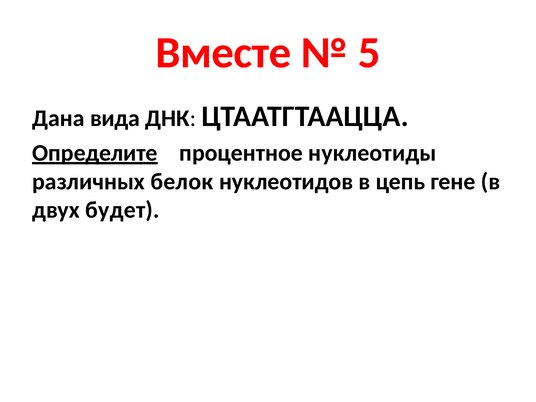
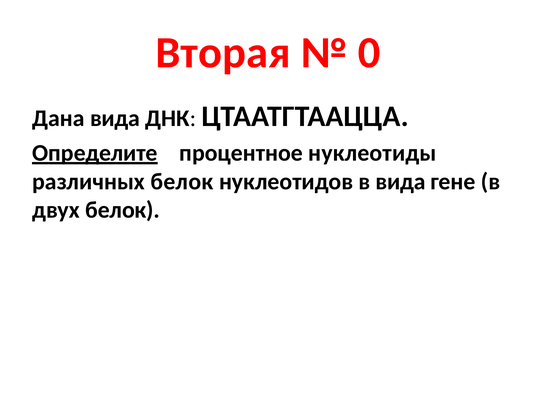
Вместе: Вместе -> Вторая
5: 5 -> 0
в цепь: цепь -> вида
двух будет: будет -> белок
